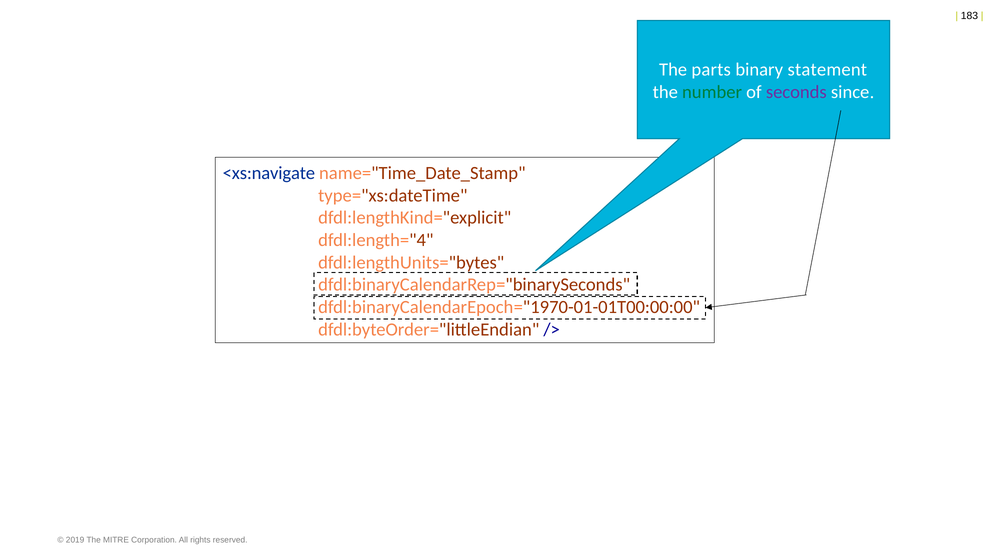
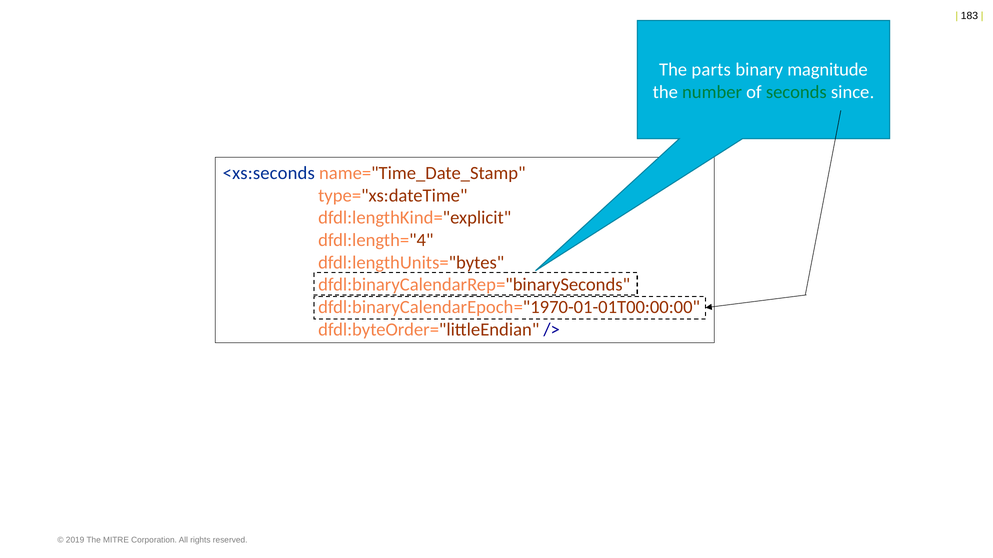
statement: statement -> magnitude
seconds colour: purple -> green
<xs:navigate: <xs:navigate -> <xs:seconds
